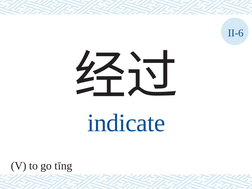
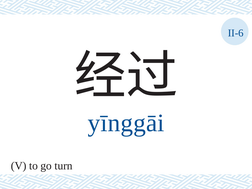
indicate: indicate -> yīnggāi
tīng: tīng -> turn
